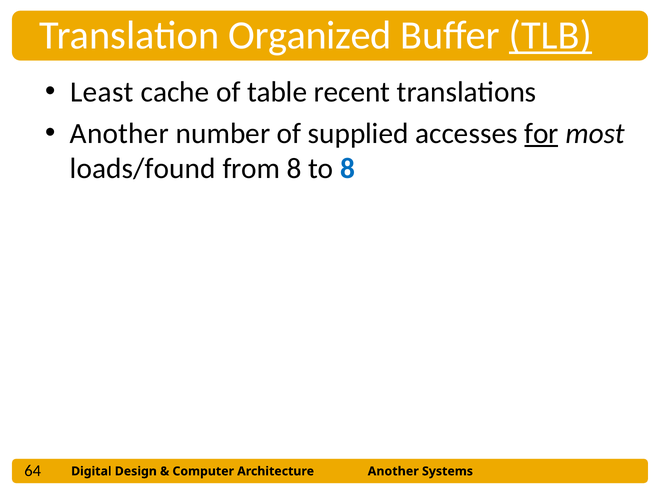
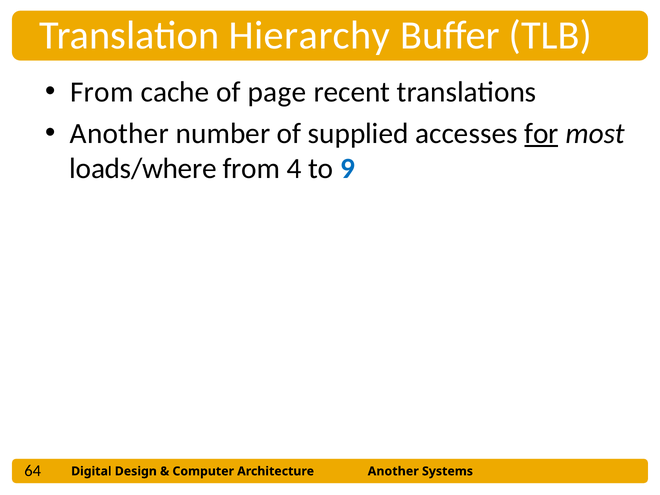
Organized: Organized -> Hierarchy
TLB underline: present -> none
Least at (102, 92): Least -> From
table: table -> page
loads/found: loads/found -> loads/where
from 8: 8 -> 4
to 8: 8 -> 9
